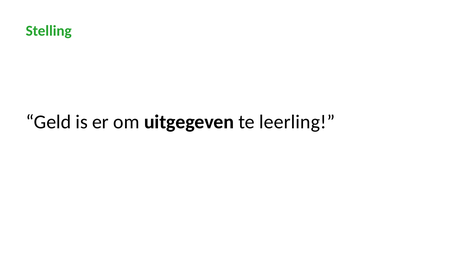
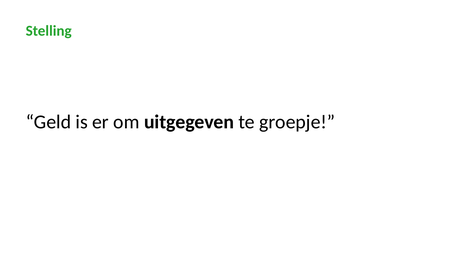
leerling: leerling -> groepje
